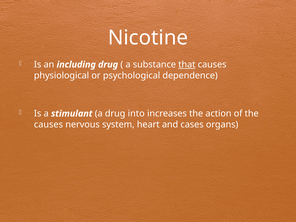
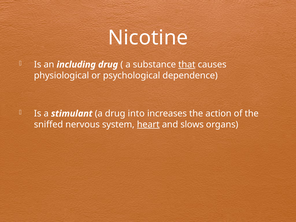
causes at (48, 124): causes -> sniffed
heart underline: none -> present
cases: cases -> slows
